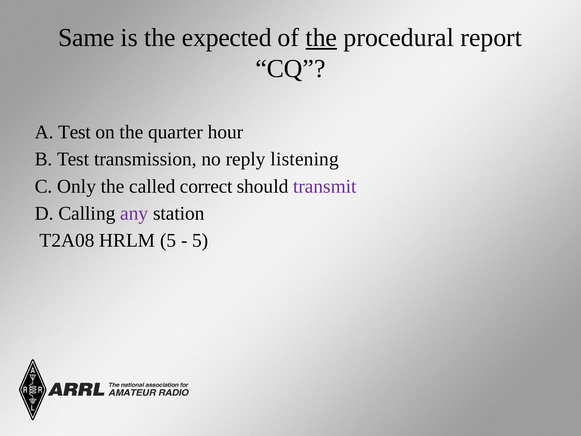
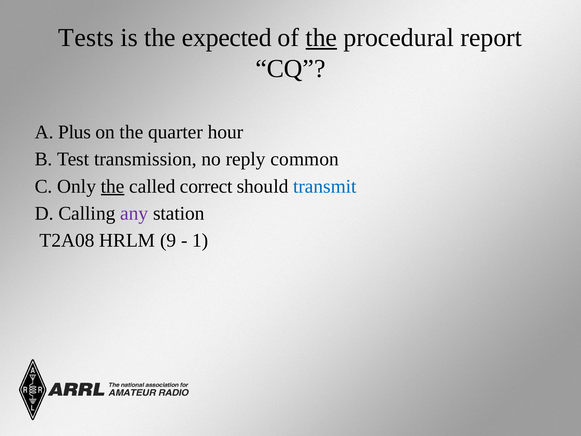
Same: Same -> Tests
A Test: Test -> Plus
listening: listening -> common
the at (113, 186) underline: none -> present
transmit colour: purple -> blue
HRLM 5: 5 -> 9
5 at (200, 240): 5 -> 1
